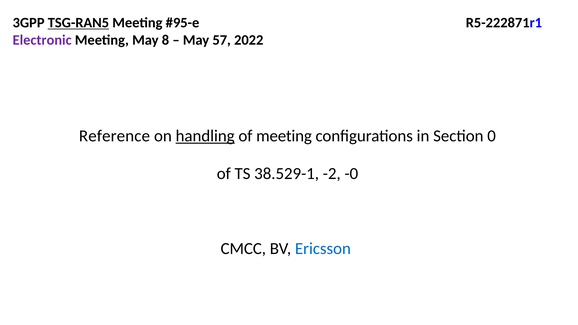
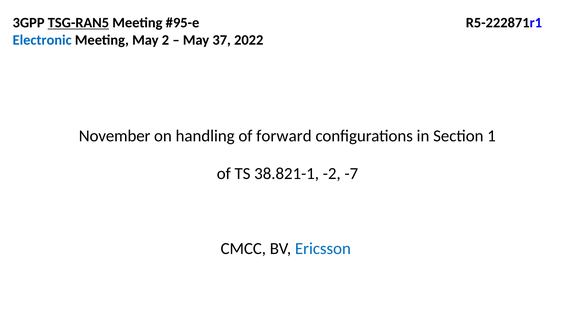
Electronic colour: purple -> blue
8: 8 -> 2
57: 57 -> 37
Reference: Reference -> November
handling underline: present -> none
of meeting: meeting -> forward
0: 0 -> 1
38.529-1: 38.529-1 -> 38.821-1
-0: -0 -> -7
